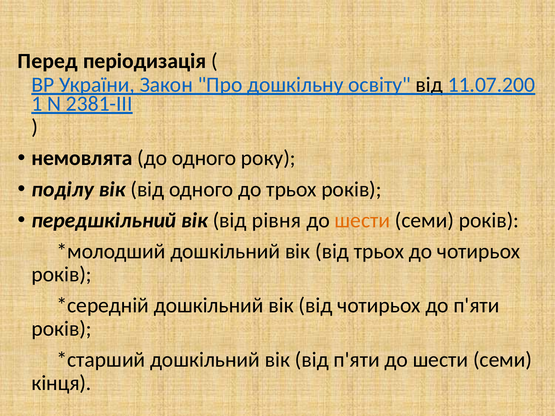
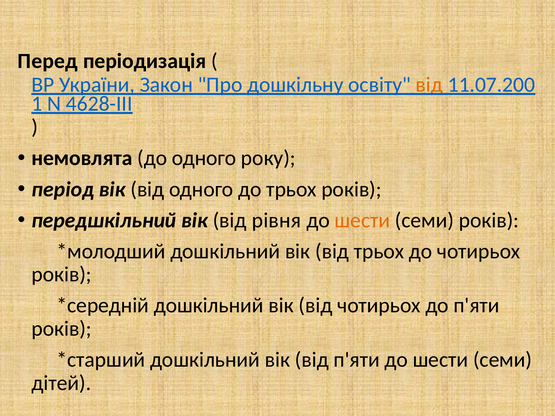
від at (429, 85) colour: black -> orange
2381-III: 2381-III -> 4628-III
поділу: поділу -> період
кінця: кінця -> дітей
